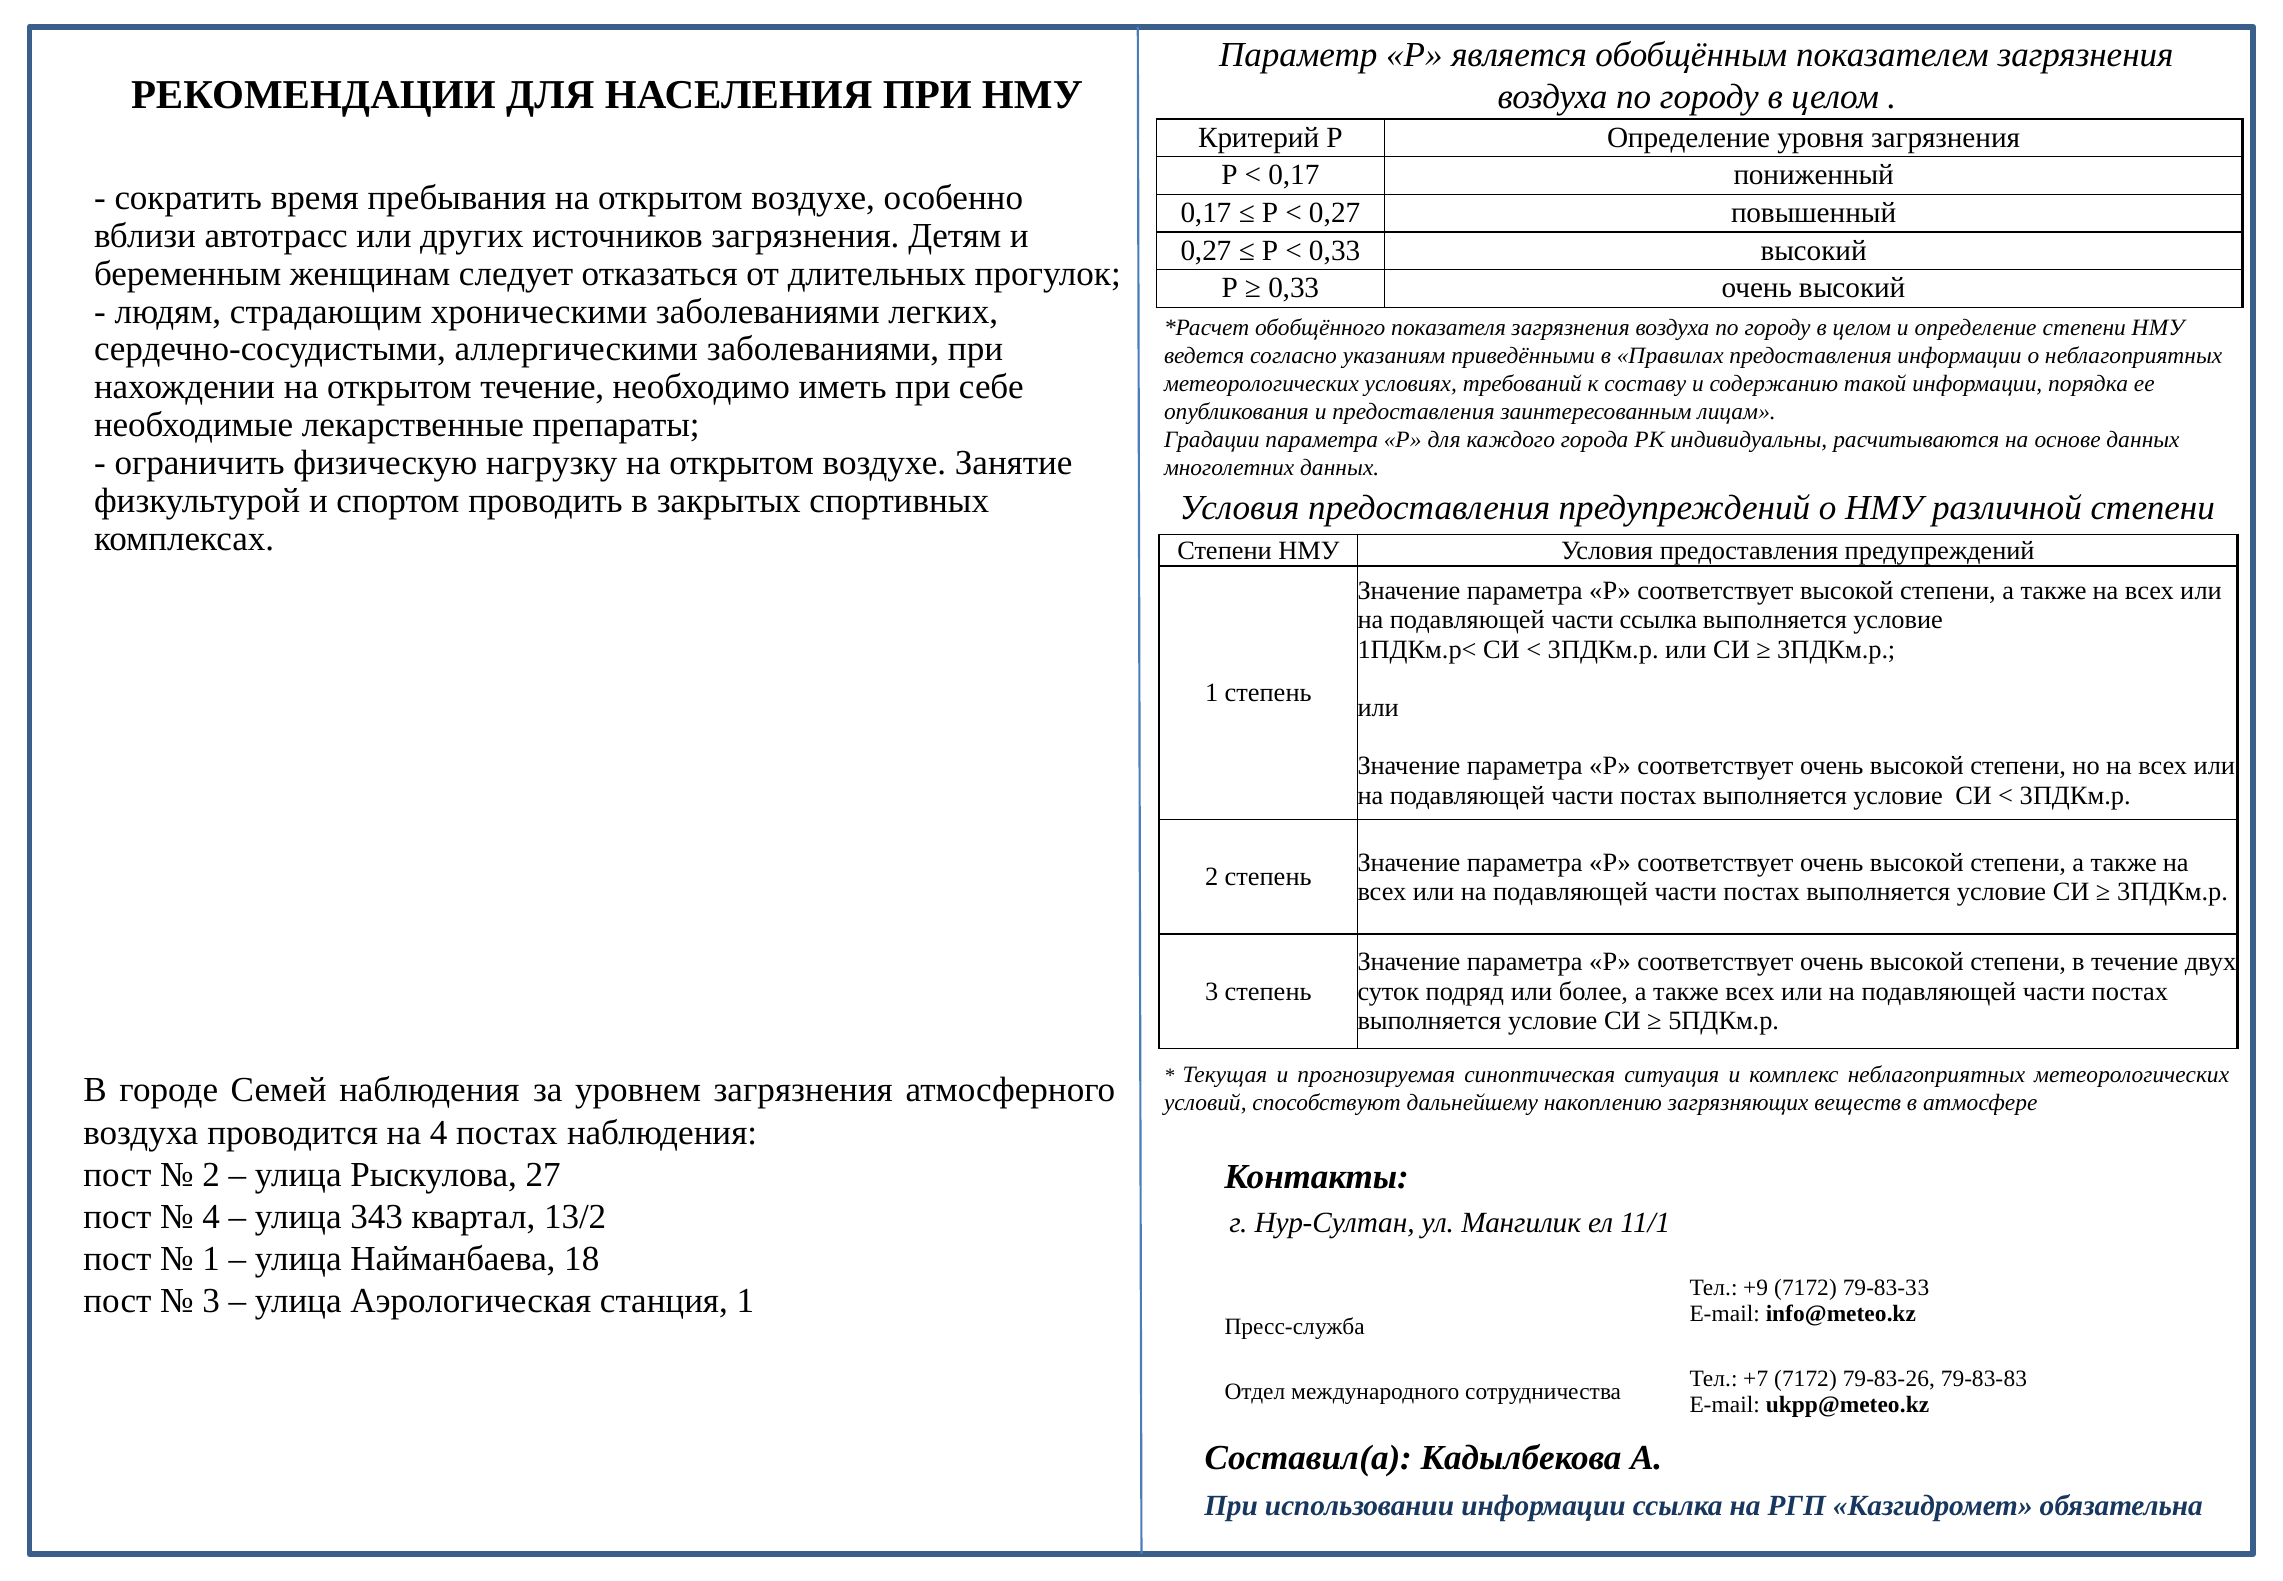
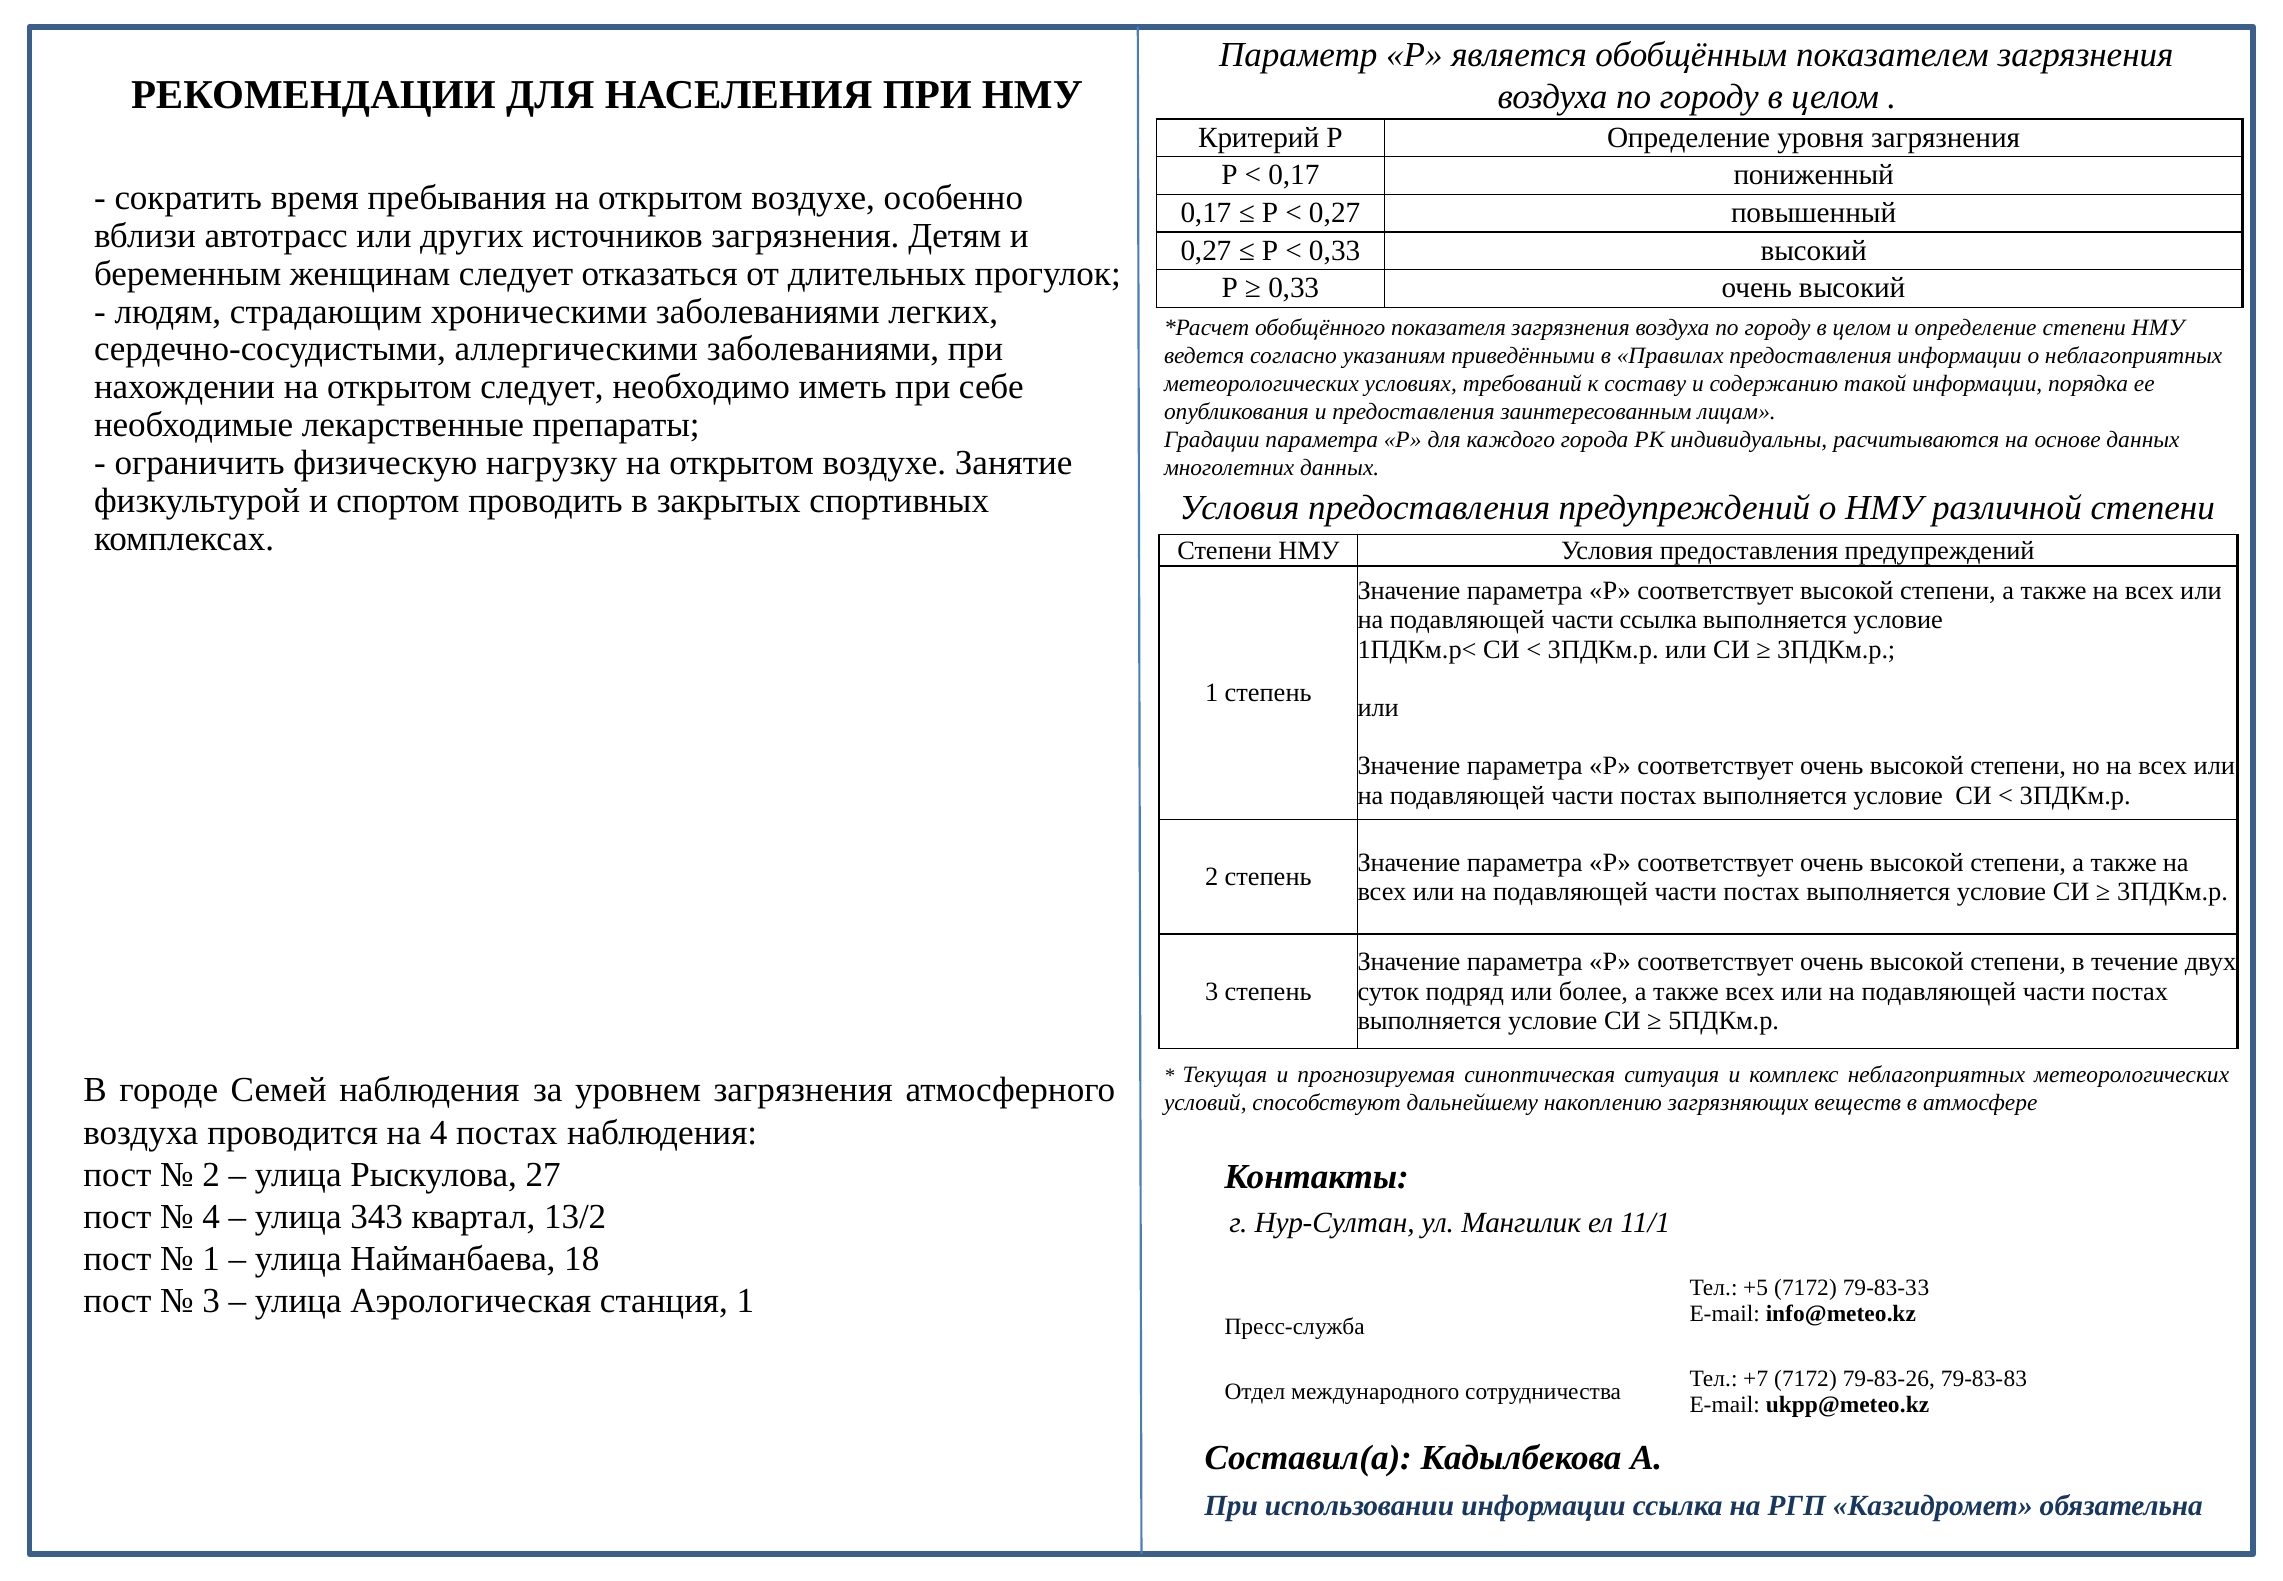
открытом течение: течение -> следует
+9: +9 -> +5
